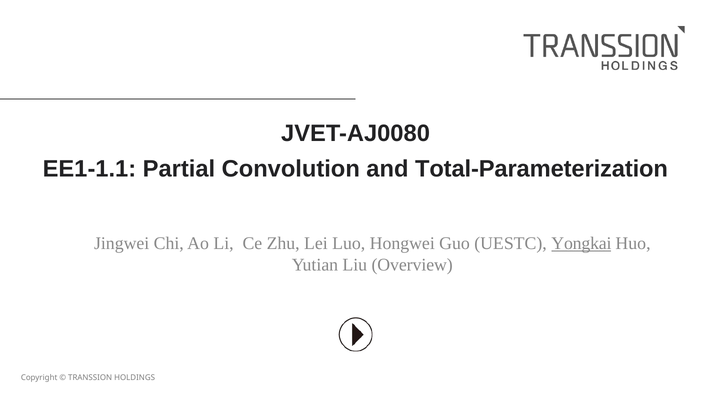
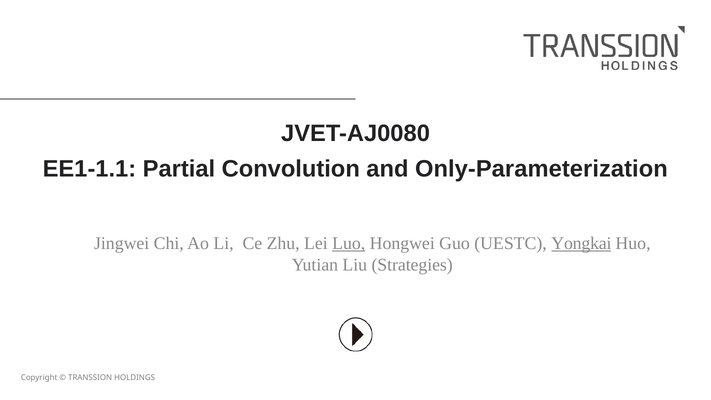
Total-Parameterization: Total-Parameterization -> Only-Parameterization
Luo underline: none -> present
Overview: Overview -> Strategies
